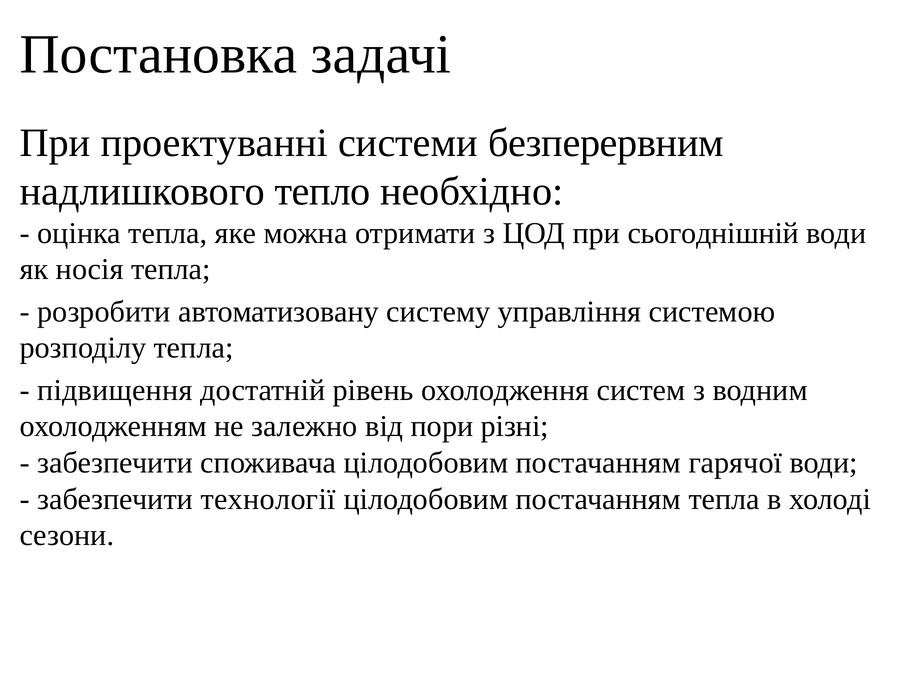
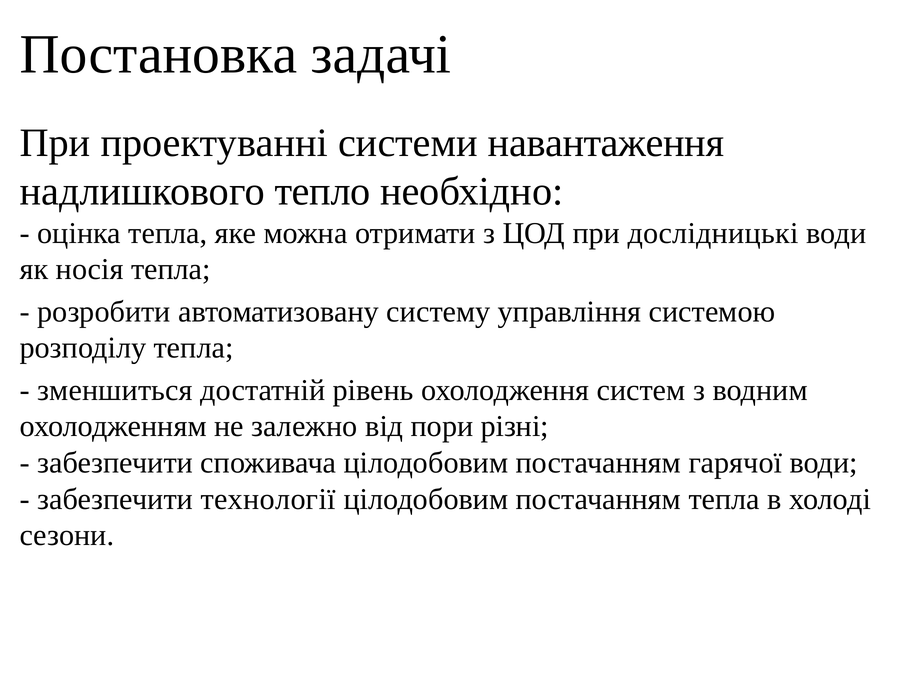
безперервним: безперервним -> навантаження
сьогоднішній: сьогоднішній -> дослідницькі
підвищення: підвищення -> зменшиться
